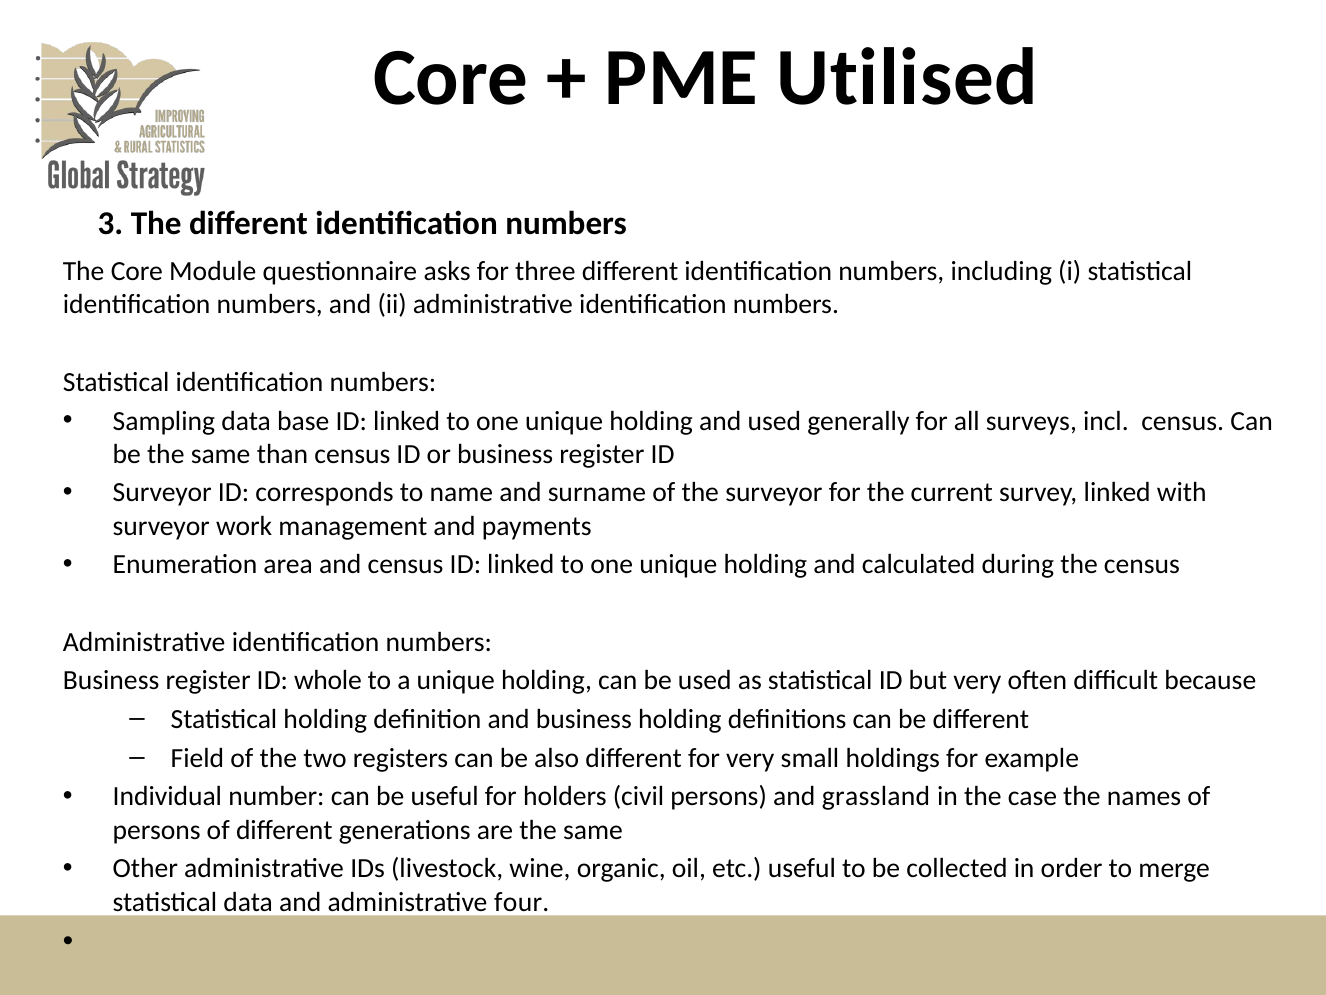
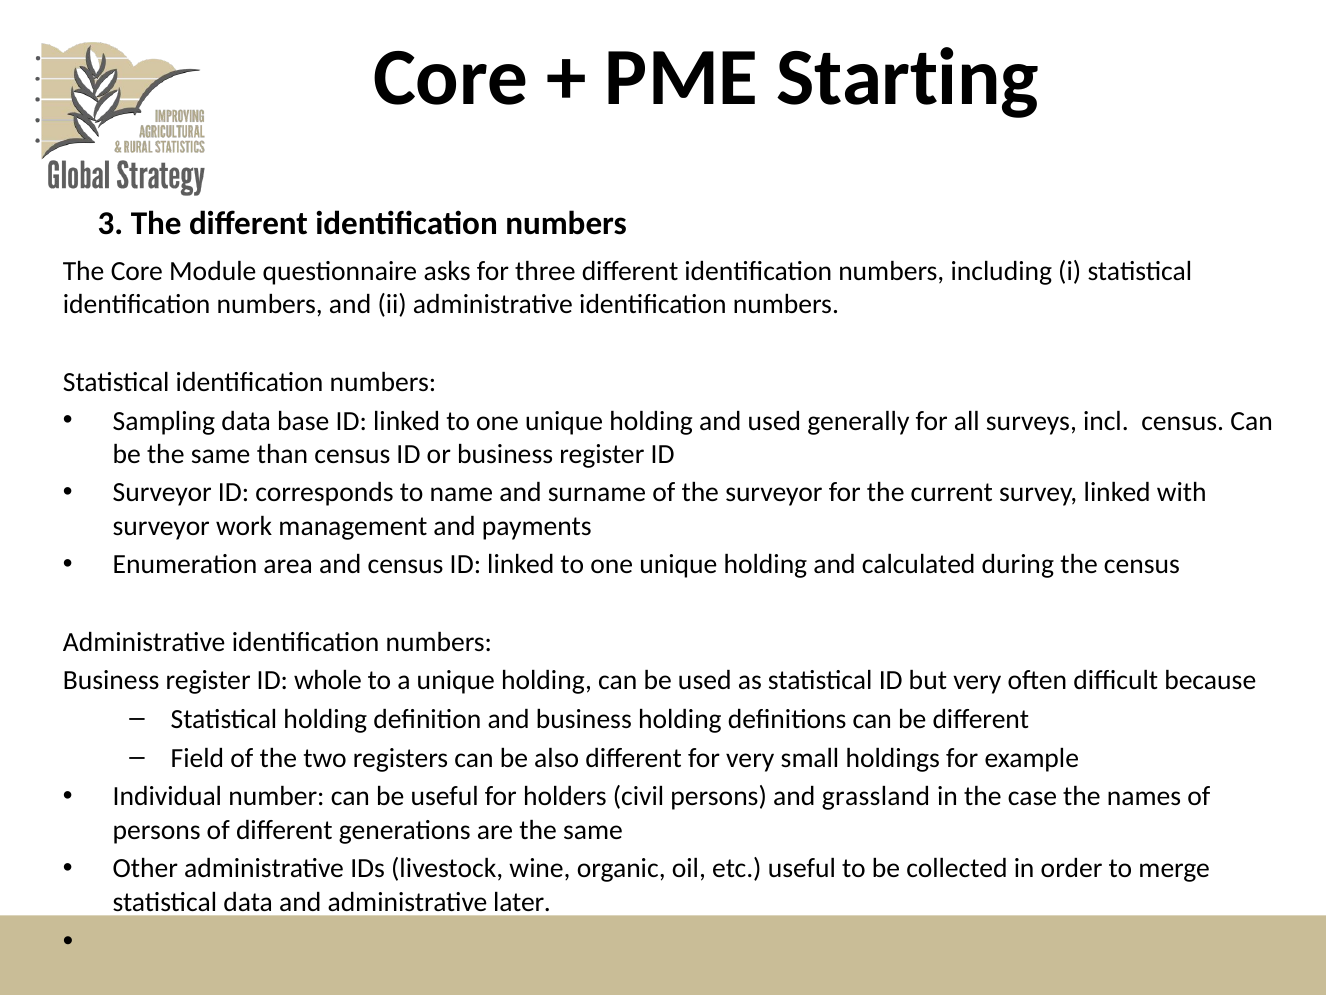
Utilised: Utilised -> Starting
four: four -> later
